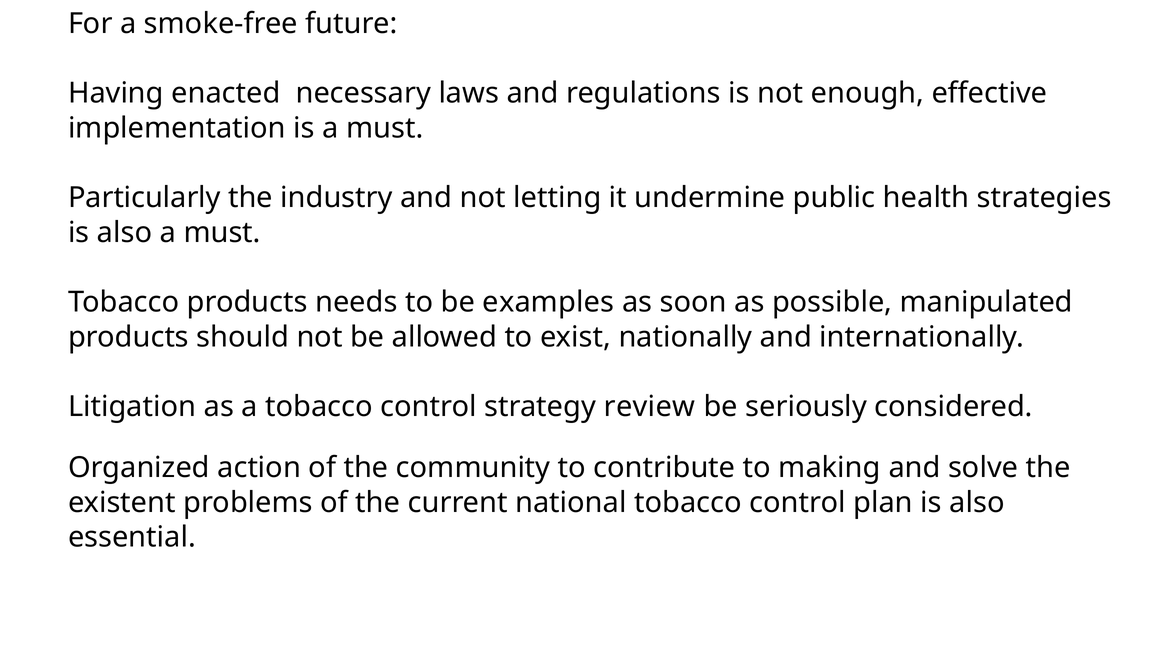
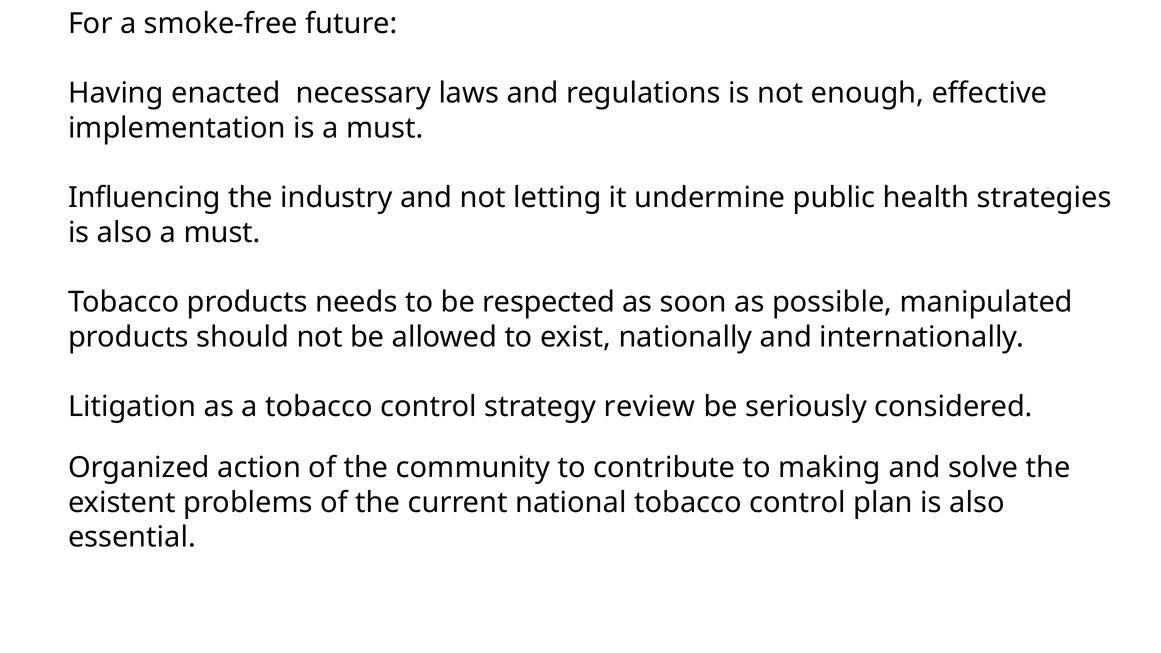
Particularly: Particularly -> Influencing
examples: examples -> respected
